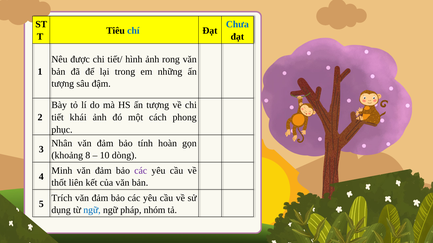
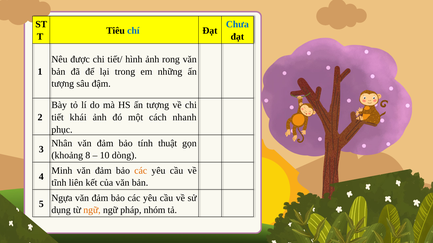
phong: phong -> nhanh
hoàn: hoàn -> thuật
các at (141, 171) colour: purple -> orange
thốt: thốt -> tĩnh
Trích: Trích -> Ngựa
ngữ at (92, 211) colour: blue -> orange
